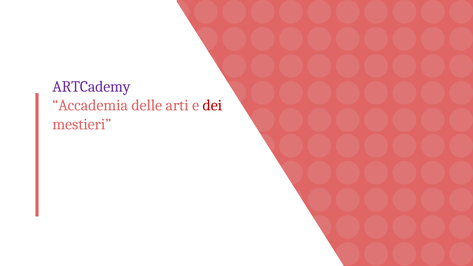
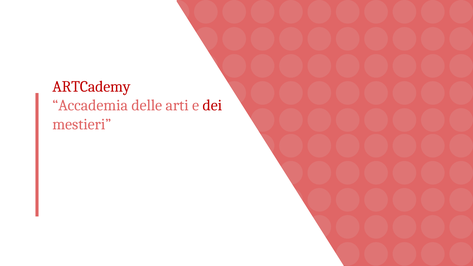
ARTCademy colour: purple -> red
